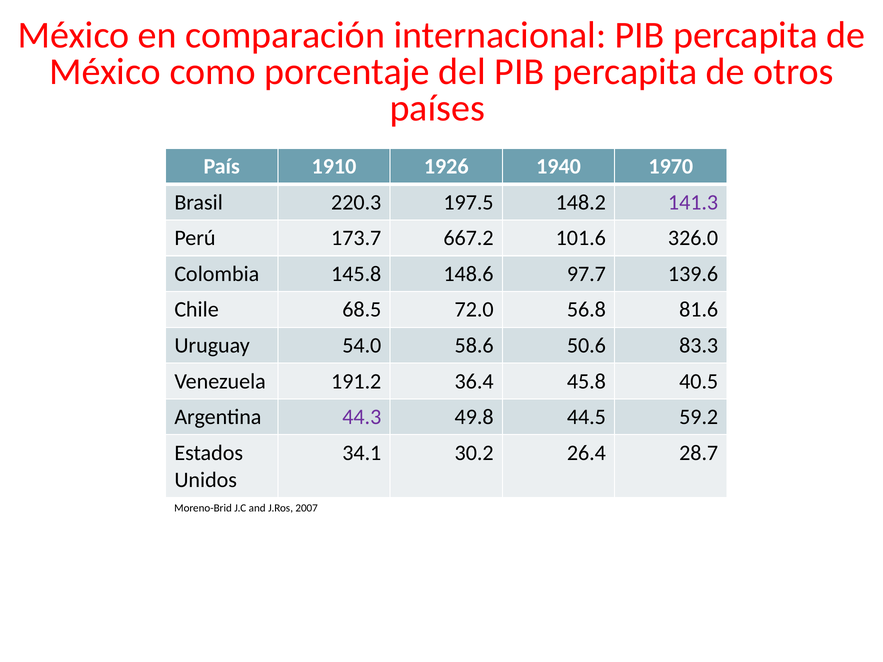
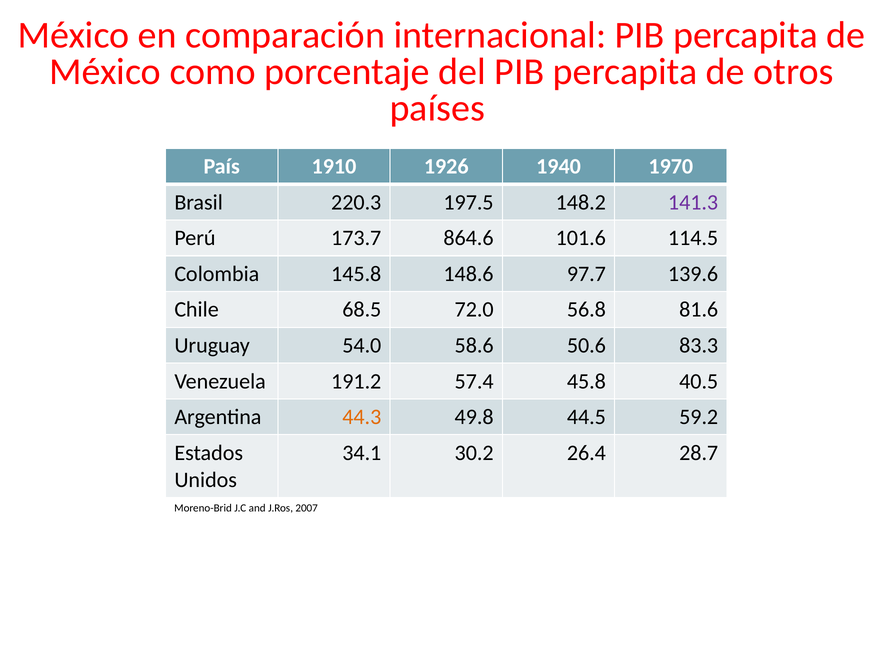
667.2: 667.2 -> 864.6
326.0: 326.0 -> 114.5
36.4: 36.4 -> 57.4
44.3 colour: purple -> orange
